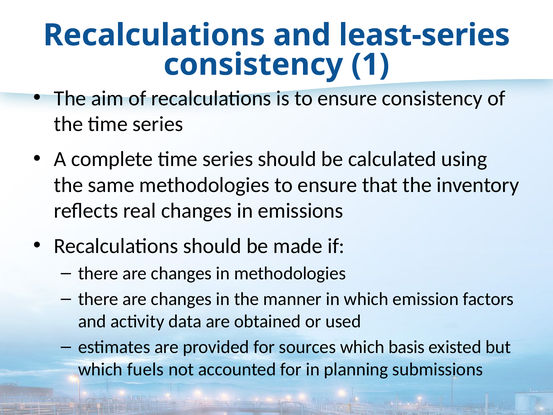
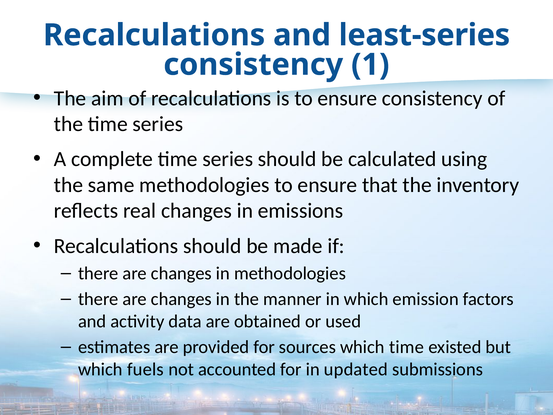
which basis: basis -> time
planning: planning -> updated
